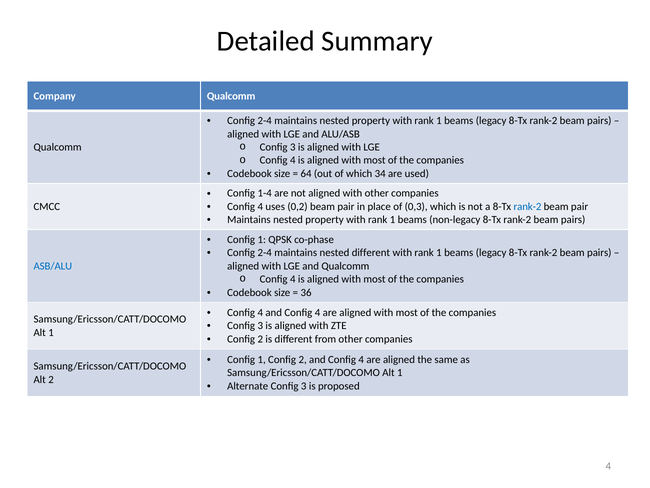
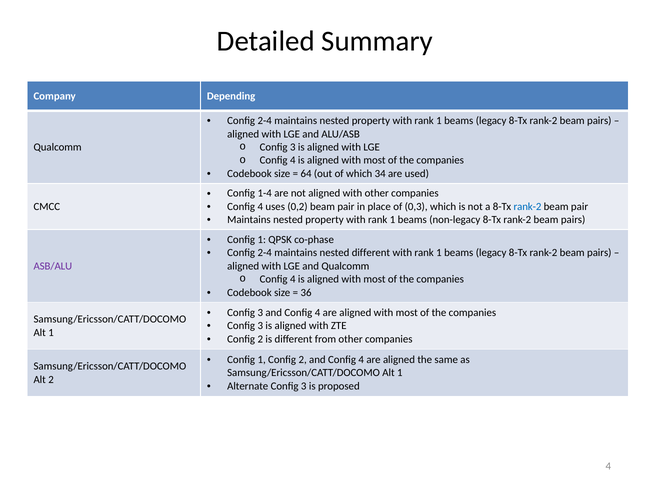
Company Qualcomm: Qualcomm -> Depending
ASB/ALU colour: blue -> purple
4 at (260, 312): 4 -> 3
